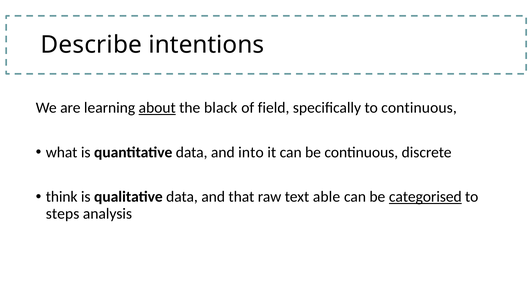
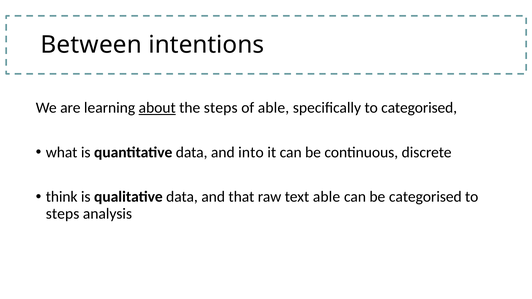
Describe: Describe -> Between
the black: black -> steps
of field: field -> able
to continuous: continuous -> categorised
categorised at (425, 197) underline: present -> none
